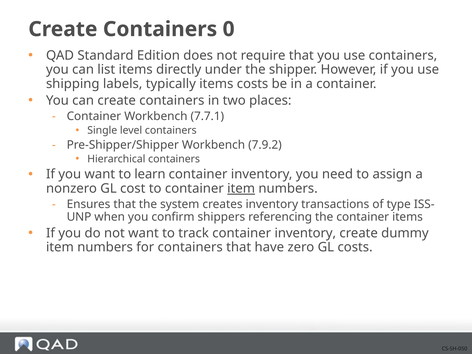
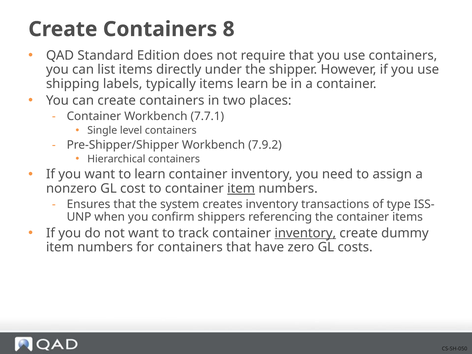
0: 0 -> 8
items costs: costs -> learn
inventory at (305, 233) underline: none -> present
